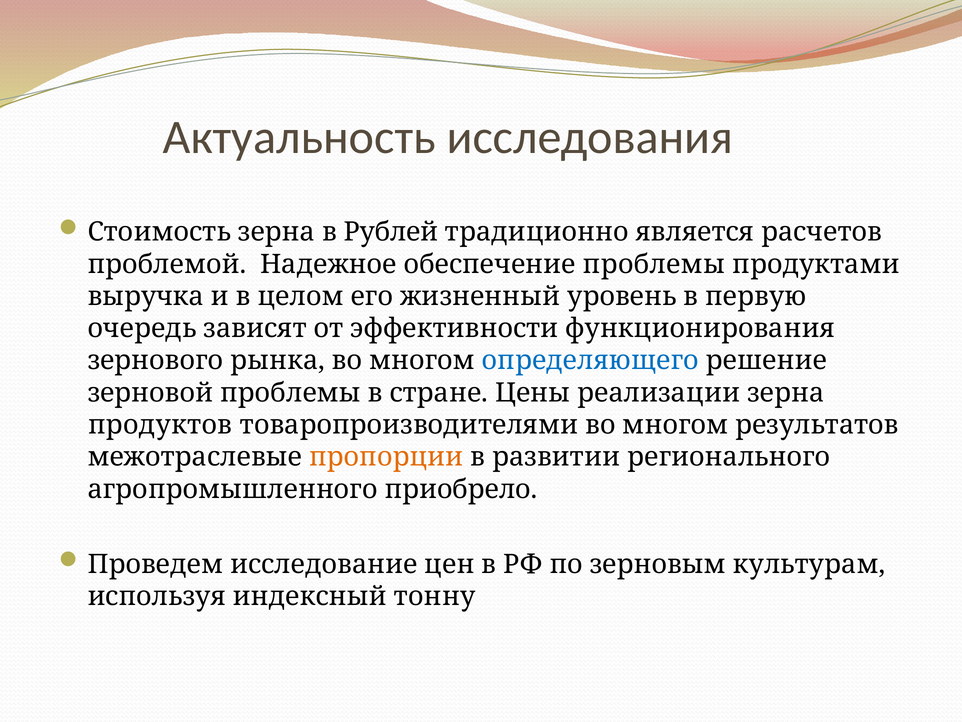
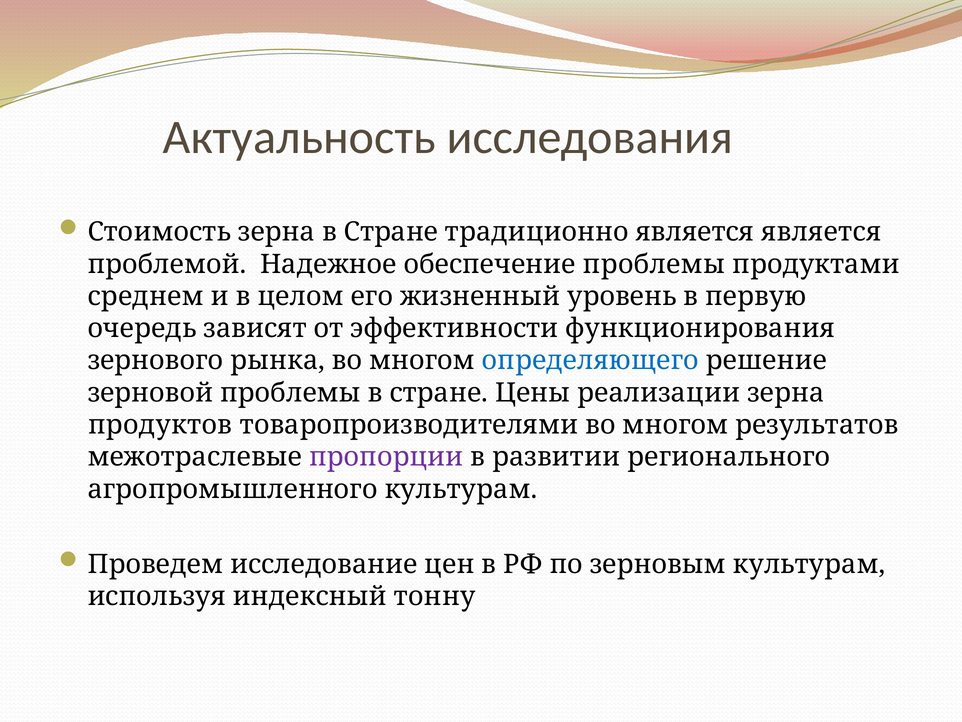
зерна в Рублей: Рублей -> Стране
является расчетов: расчетов -> является
выручка: выручка -> среднем
пропорции colour: orange -> purple
агропромышленного приобрело: приобрело -> культурам
